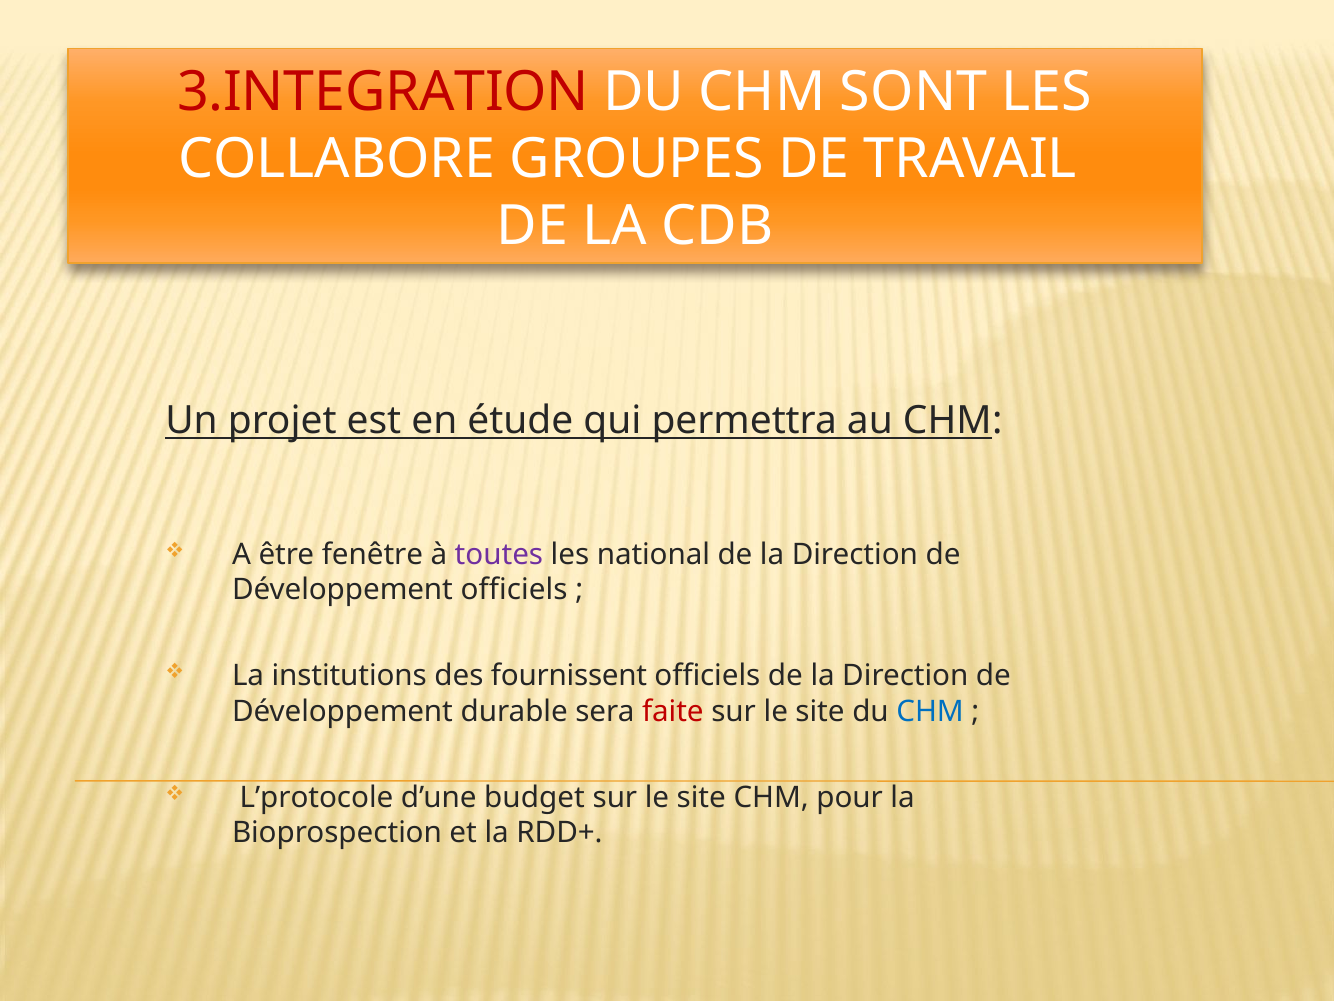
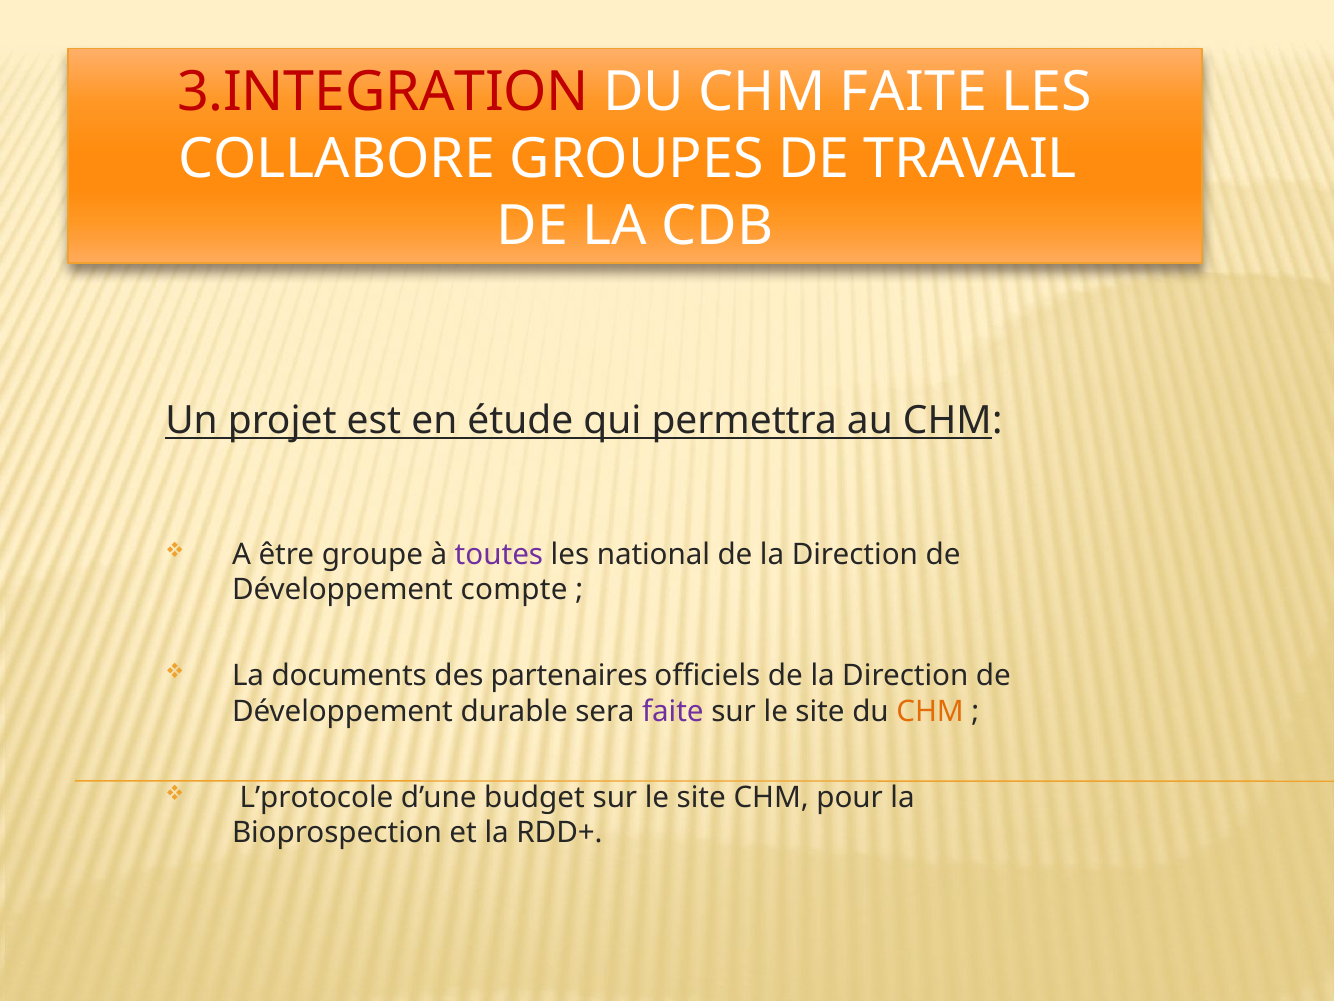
CHM SONT: SONT -> FAITE
fenêtre: fenêtre -> groupe
Développement officiels: officiels -> compte
institutions: institutions -> documents
fournissent: fournissent -> partenaires
faite at (673, 711) colour: red -> purple
CHM at (930, 711) colour: blue -> orange
